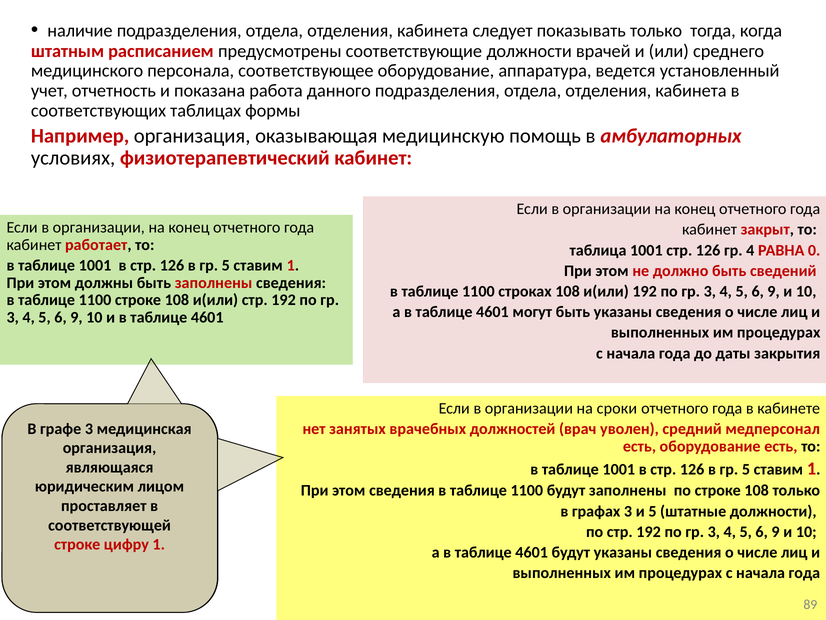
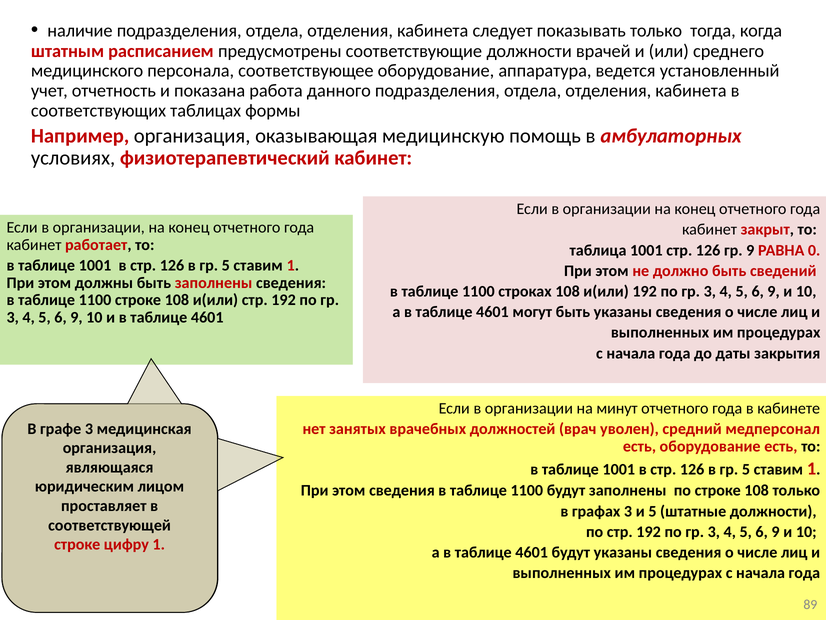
гр 4: 4 -> 9
сроки: сроки -> минут
